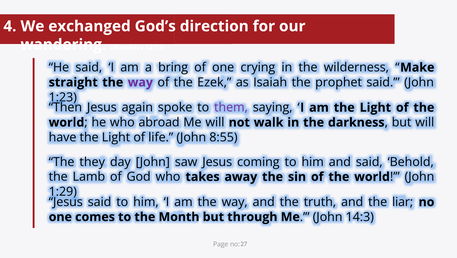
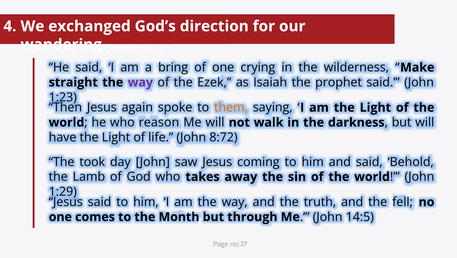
them colour: purple -> orange
abroad: abroad -> reason
8:55: 8:55 -> 8:72
they: they -> took
liar: liar -> fell
14:3: 14:3 -> 14:5
